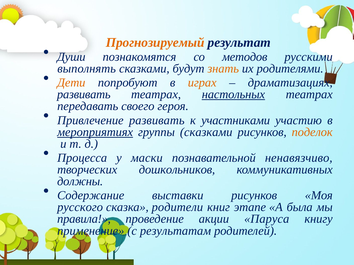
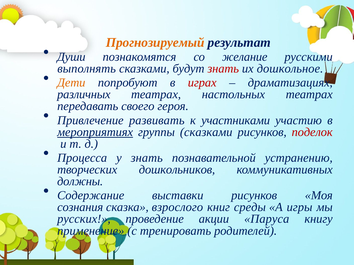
методов: методов -> желание
знать at (223, 69) colour: orange -> red
родителями: родителями -> дошкольное
играх colour: orange -> red
развивать at (84, 95): развивать -> различных
настольных underline: present -> none
поделок colour: orange -> red
у маски: маски -> знать
ненавязчиво: ненавязчиво -> устранению
русского: русского -> сознания
родители: родители -> взрослого
этапе: этапе -> среды
была: была -> игры
правила: правила -> русских
результатам: результатам -> тренировать
